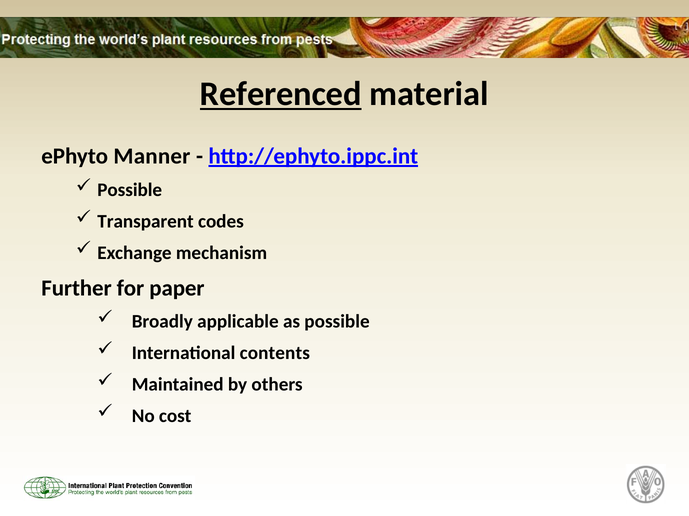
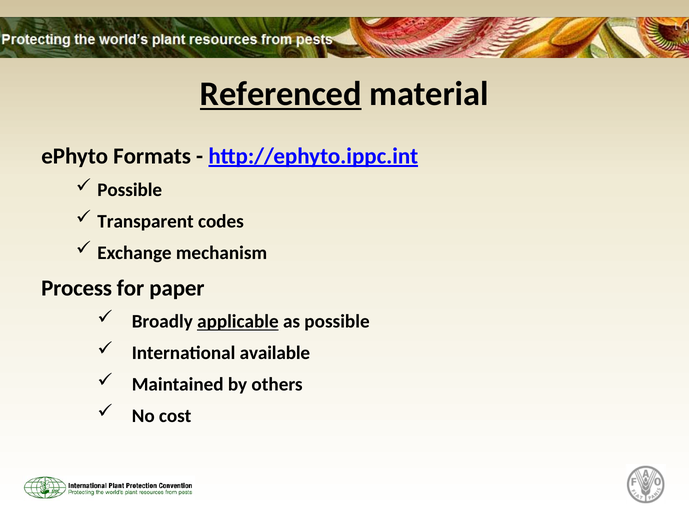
Manner: Manner -> Formats
Further: Further -> Process
applicable underline: none -> present
contents: contents -> available
